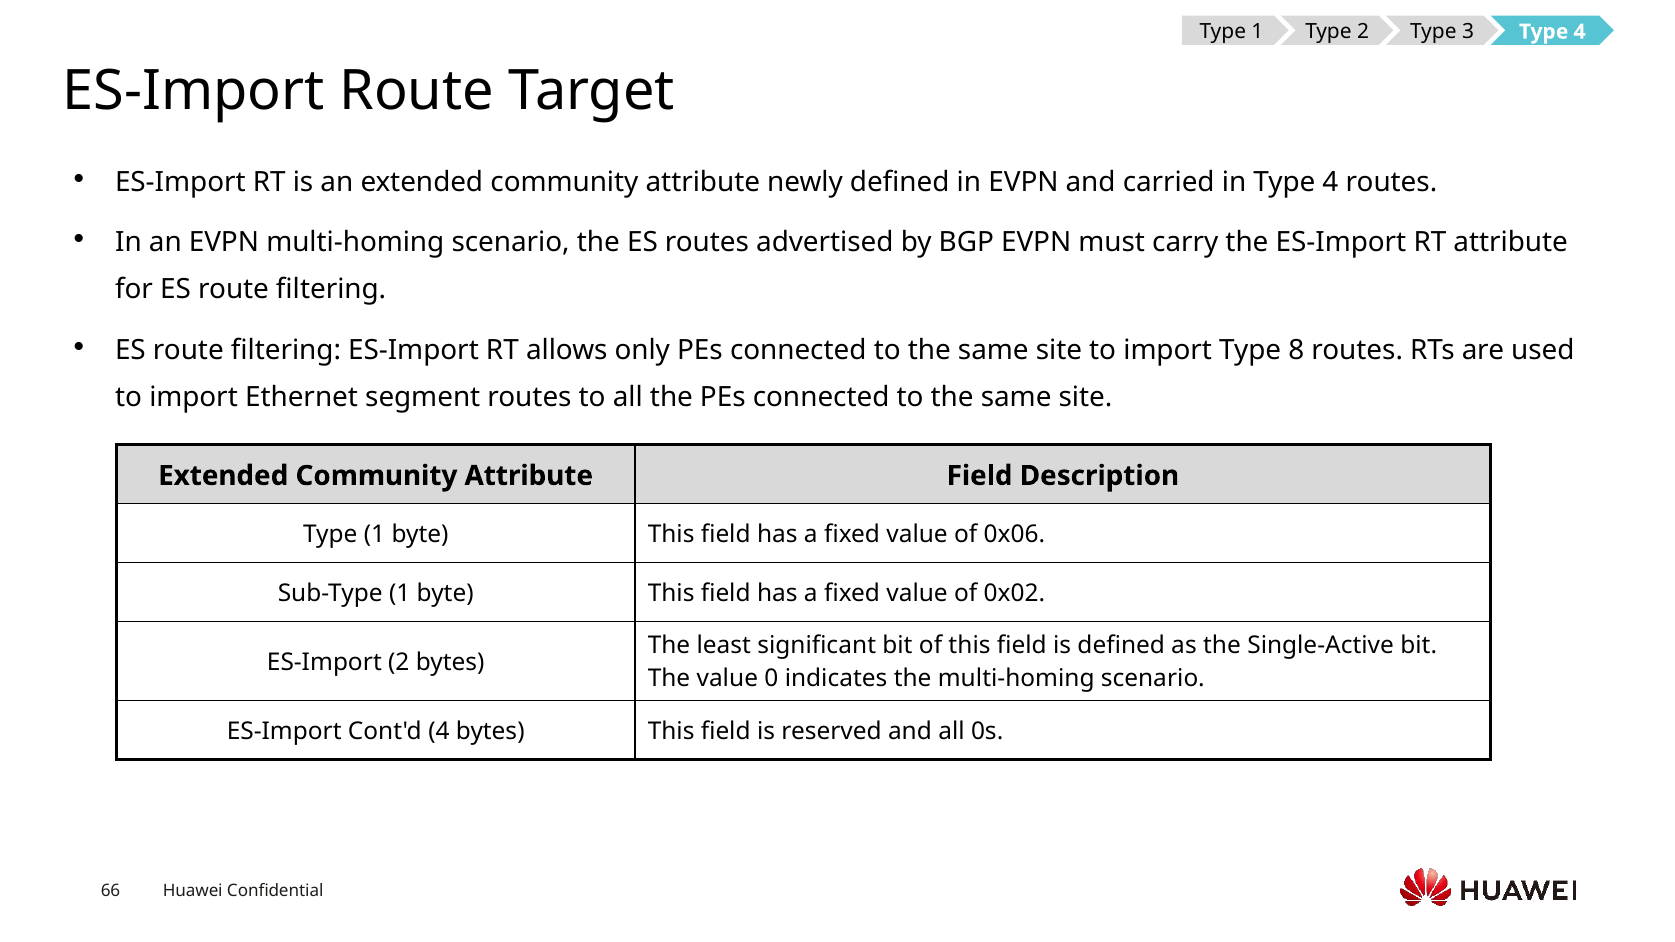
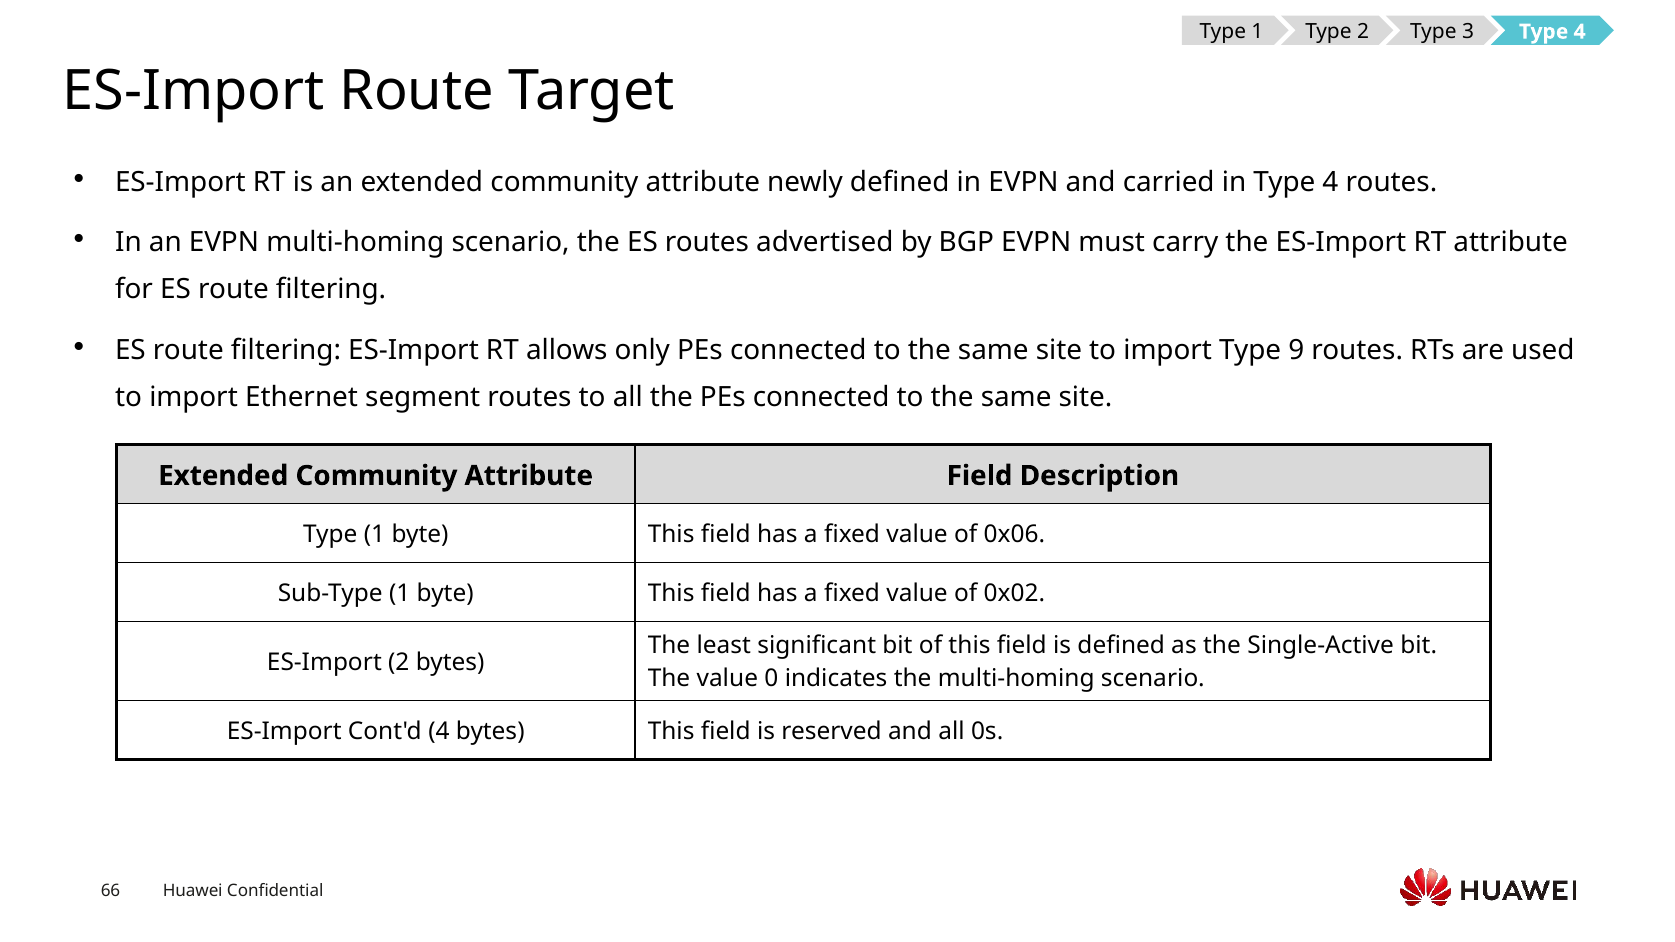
8: 8 -> 9
